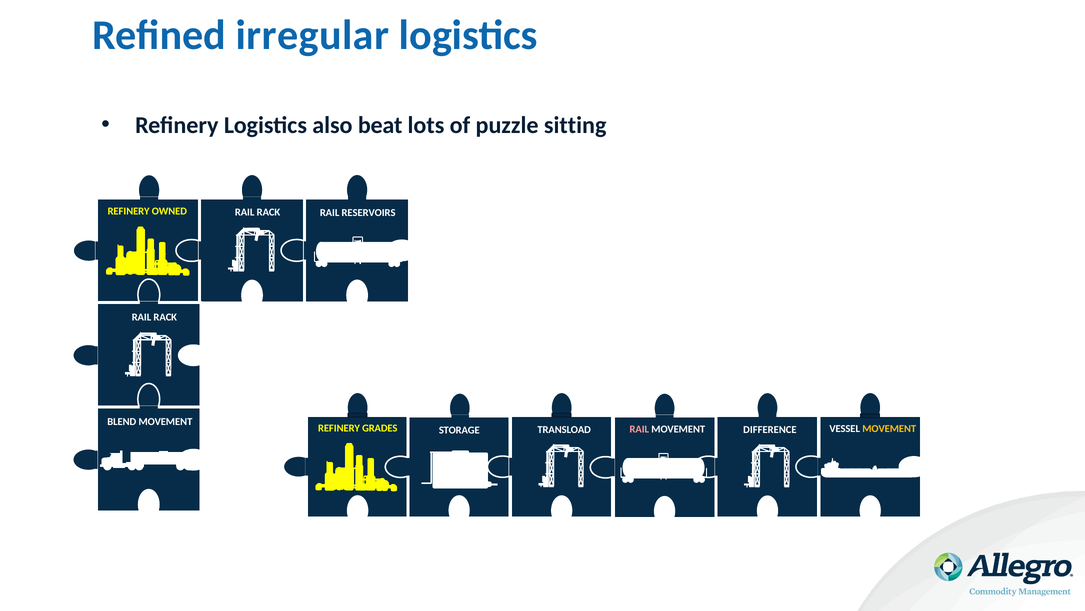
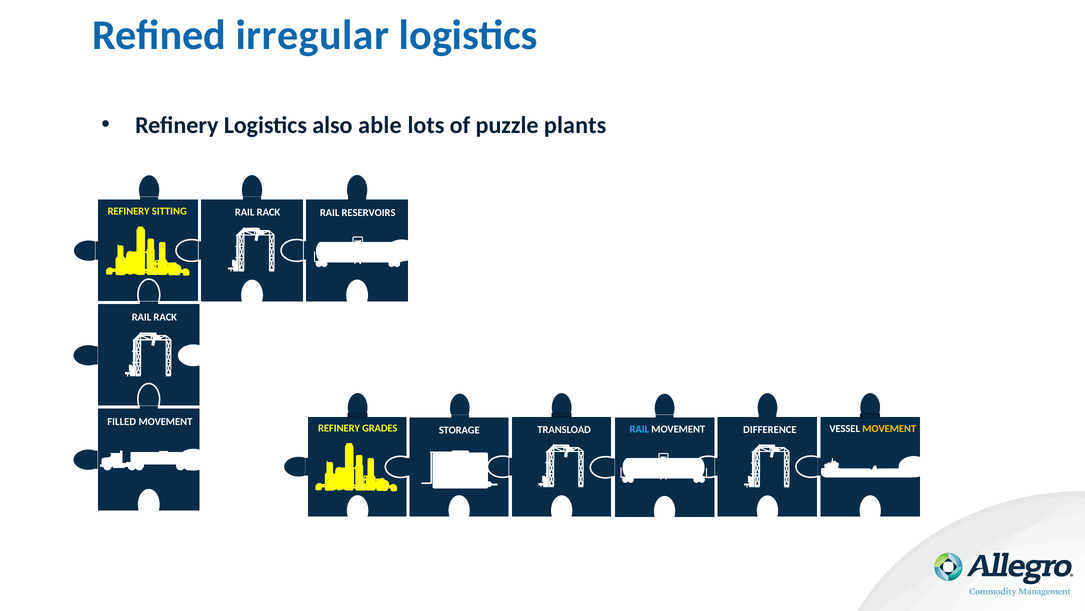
beat: beat -> able
sitting: sitting -> plants
OWNED: OWNED -> SITTING
BLEND: BLEND -> FILLED
RAIL at (639, 429) colour: pink -> light blue
